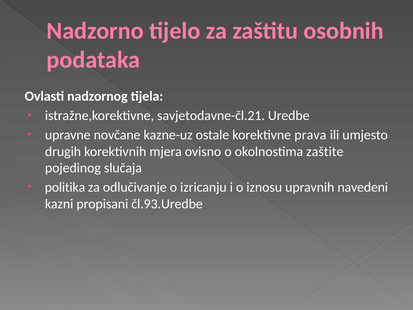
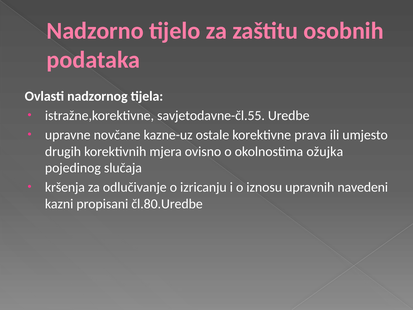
savjetodavne-čl.21: savjetodavne-čl.21 -> savjetodavne-čl.55
zaštite: zaštite -> ožujka
politika: politika -> kršenja
čl.93.Uredbe: čl.93.Uredbe -> čl.80.Uredbe
